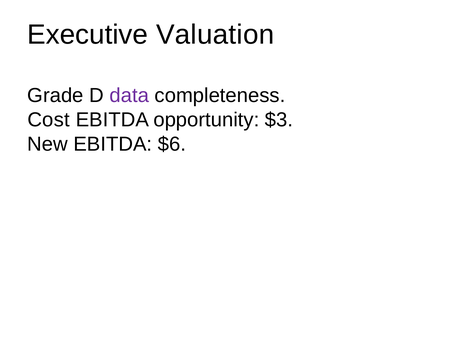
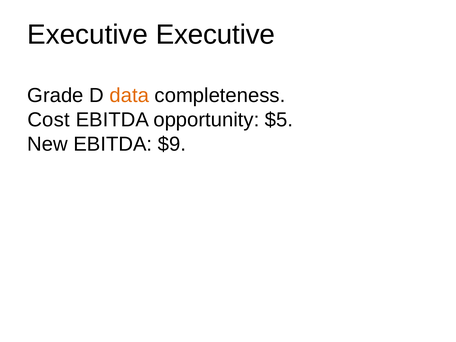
Executive Valuation: Valuation -> Executive
data colour: purple -> orange
$3: $3 -> $5
$6: $6 -> $9
